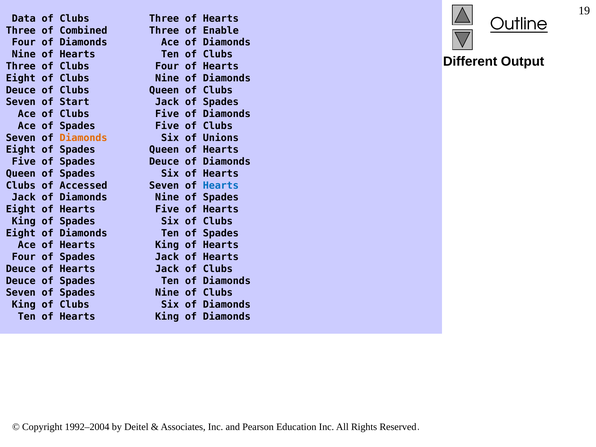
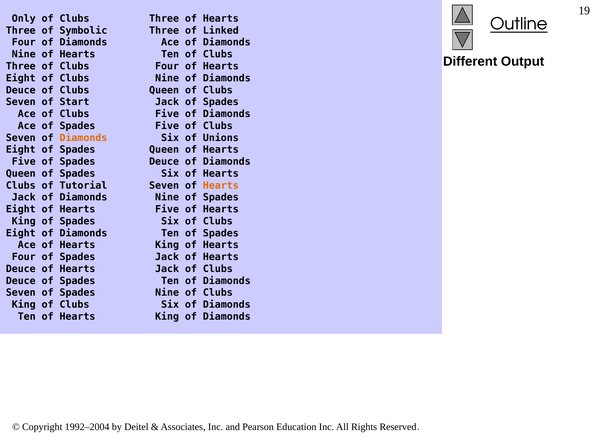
Data: Data -> Only
Combined: Combined -> Symbolic
Enable: Enable -> Linked
Accessed: Accessed -> Tutorial
Hearts at (221, 185) colour: blue -> orange
